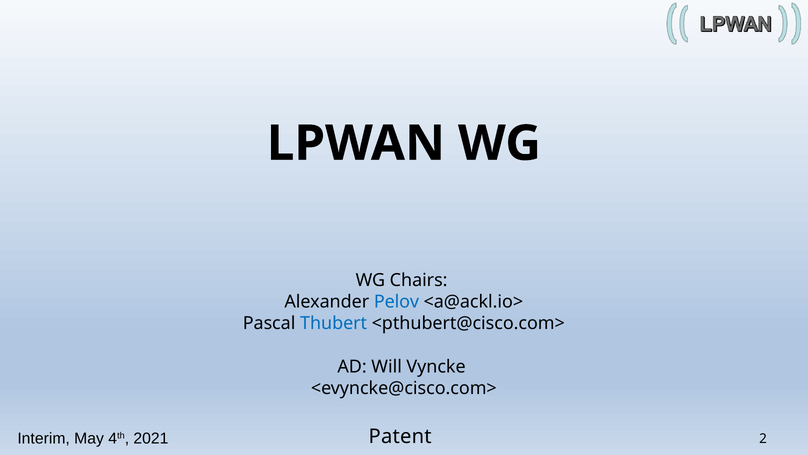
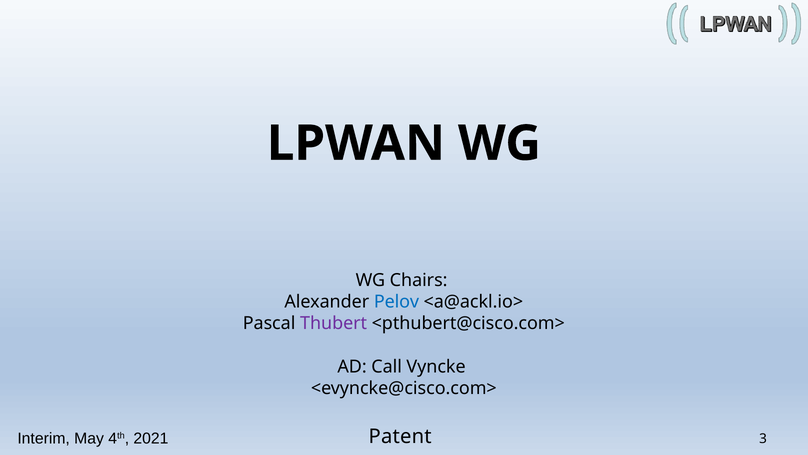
Thubert colour: blue -> purple
Will: Will -> Call
2: 2 -> 3
